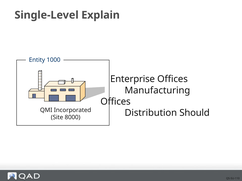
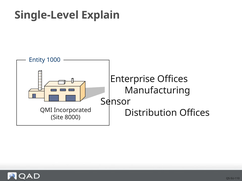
Offices at (116, 102): Offices -> Sensor
Distribution Should: Should -> Offices
